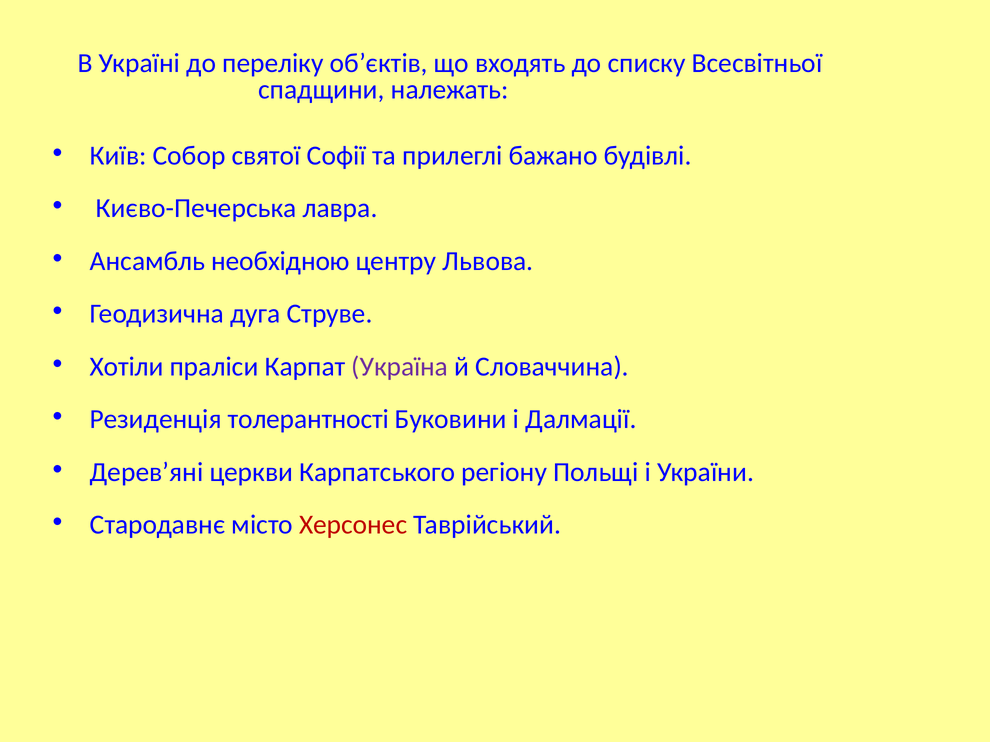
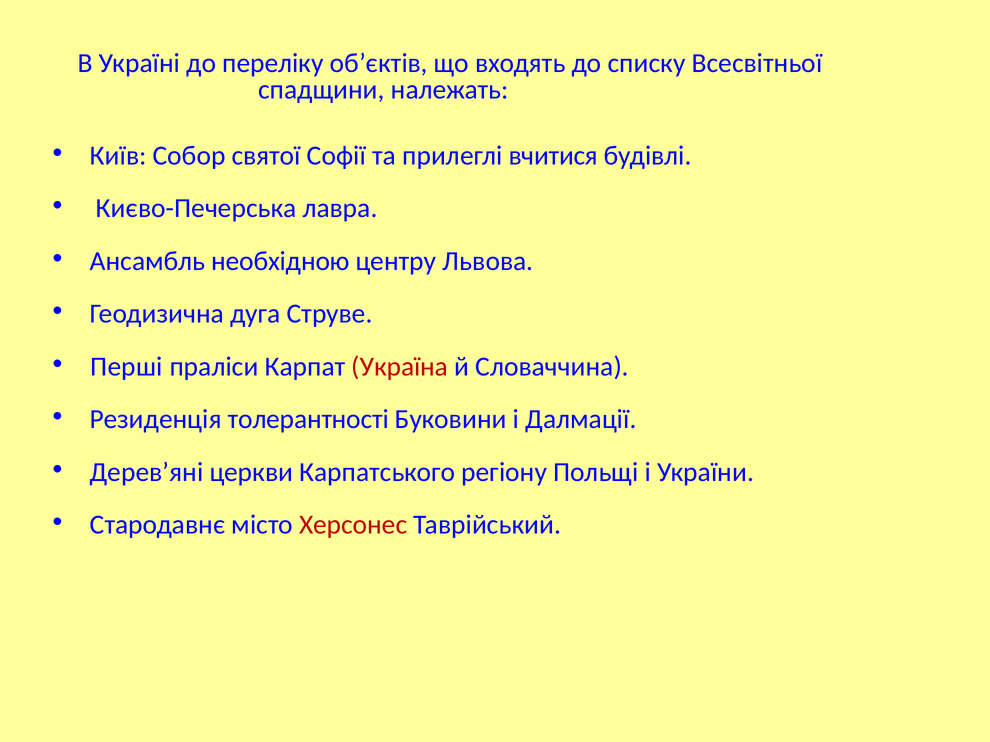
бажано: бажано -> вчитися
Хотіли: Хотіли -> Перші
Україна colour: purple -> red
